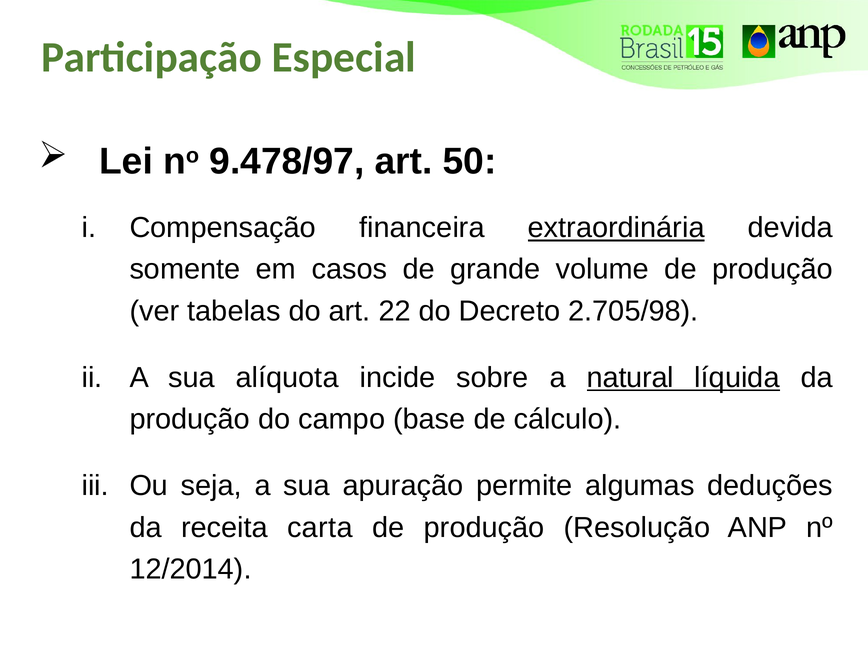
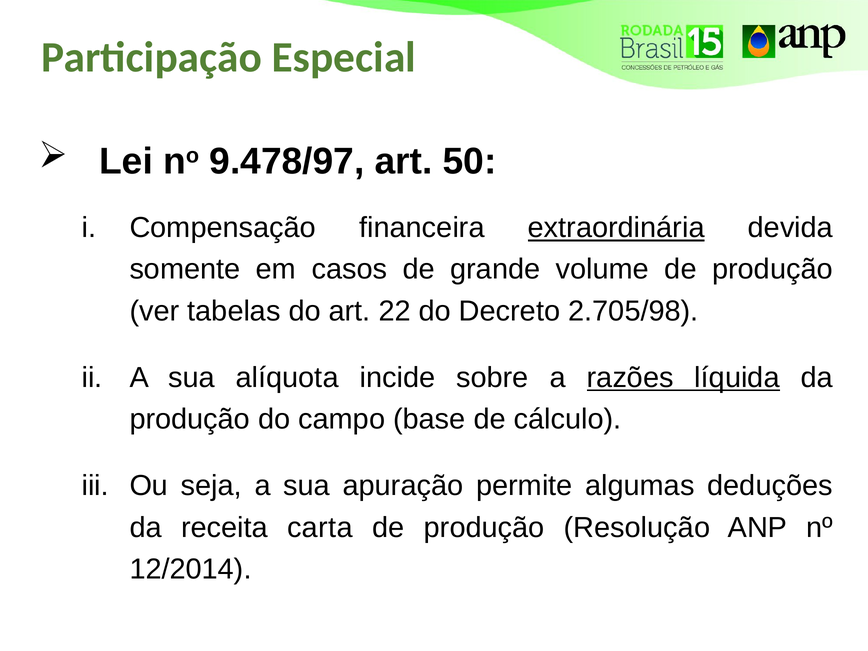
natural: natural -> razões
